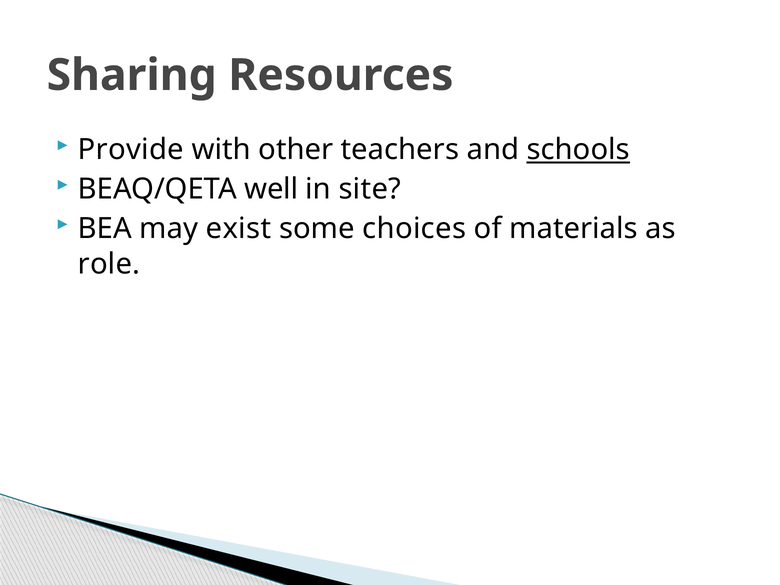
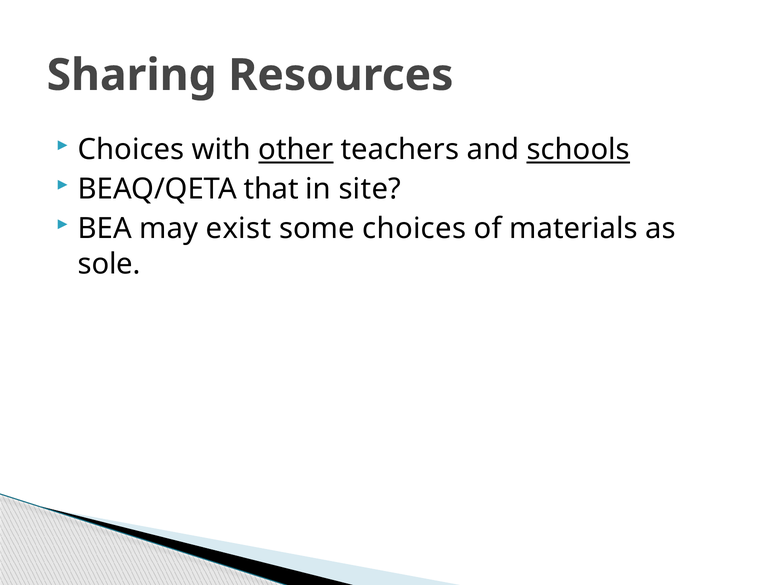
Provide at (131, 150): Provide -> Choices
other underline: none -> present
well: well -> that
role: role -> sole
